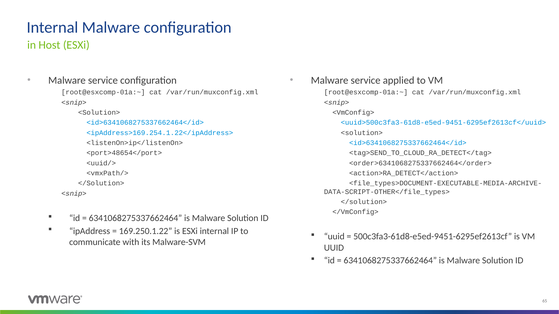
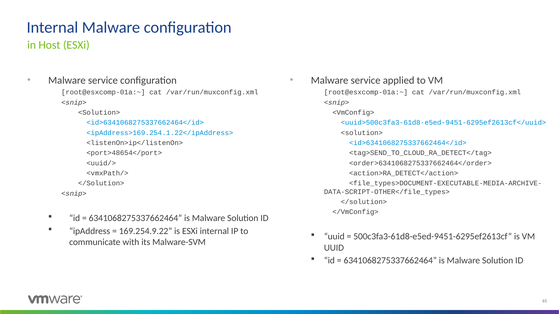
169.250.1.22: 169.250.1.22 -> 169.254.9.22
